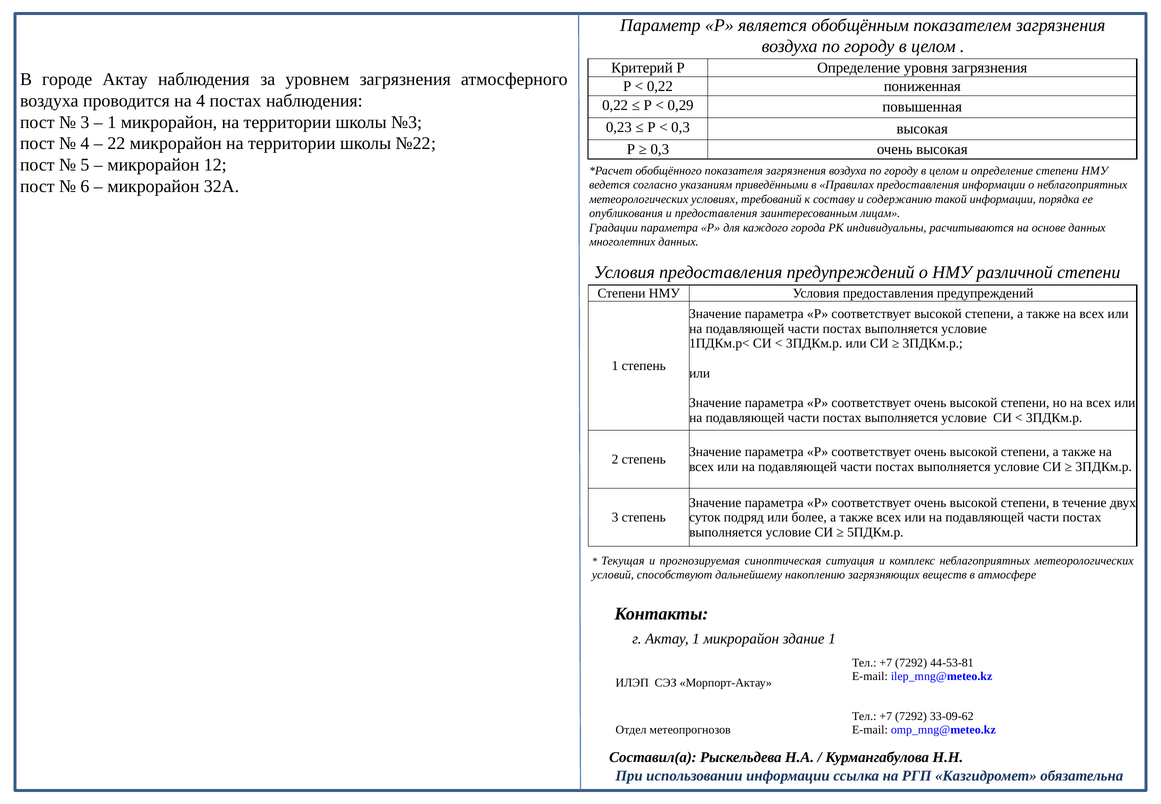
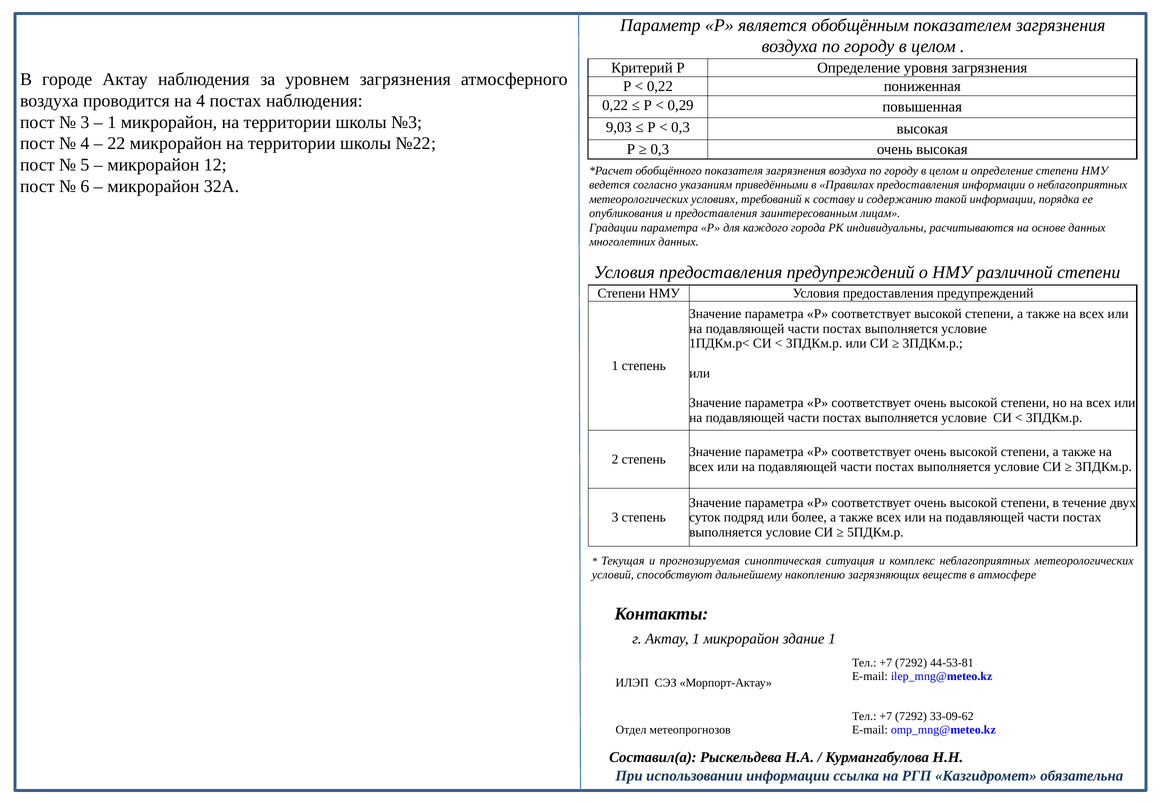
0,23: 0,23 -> 9,03
